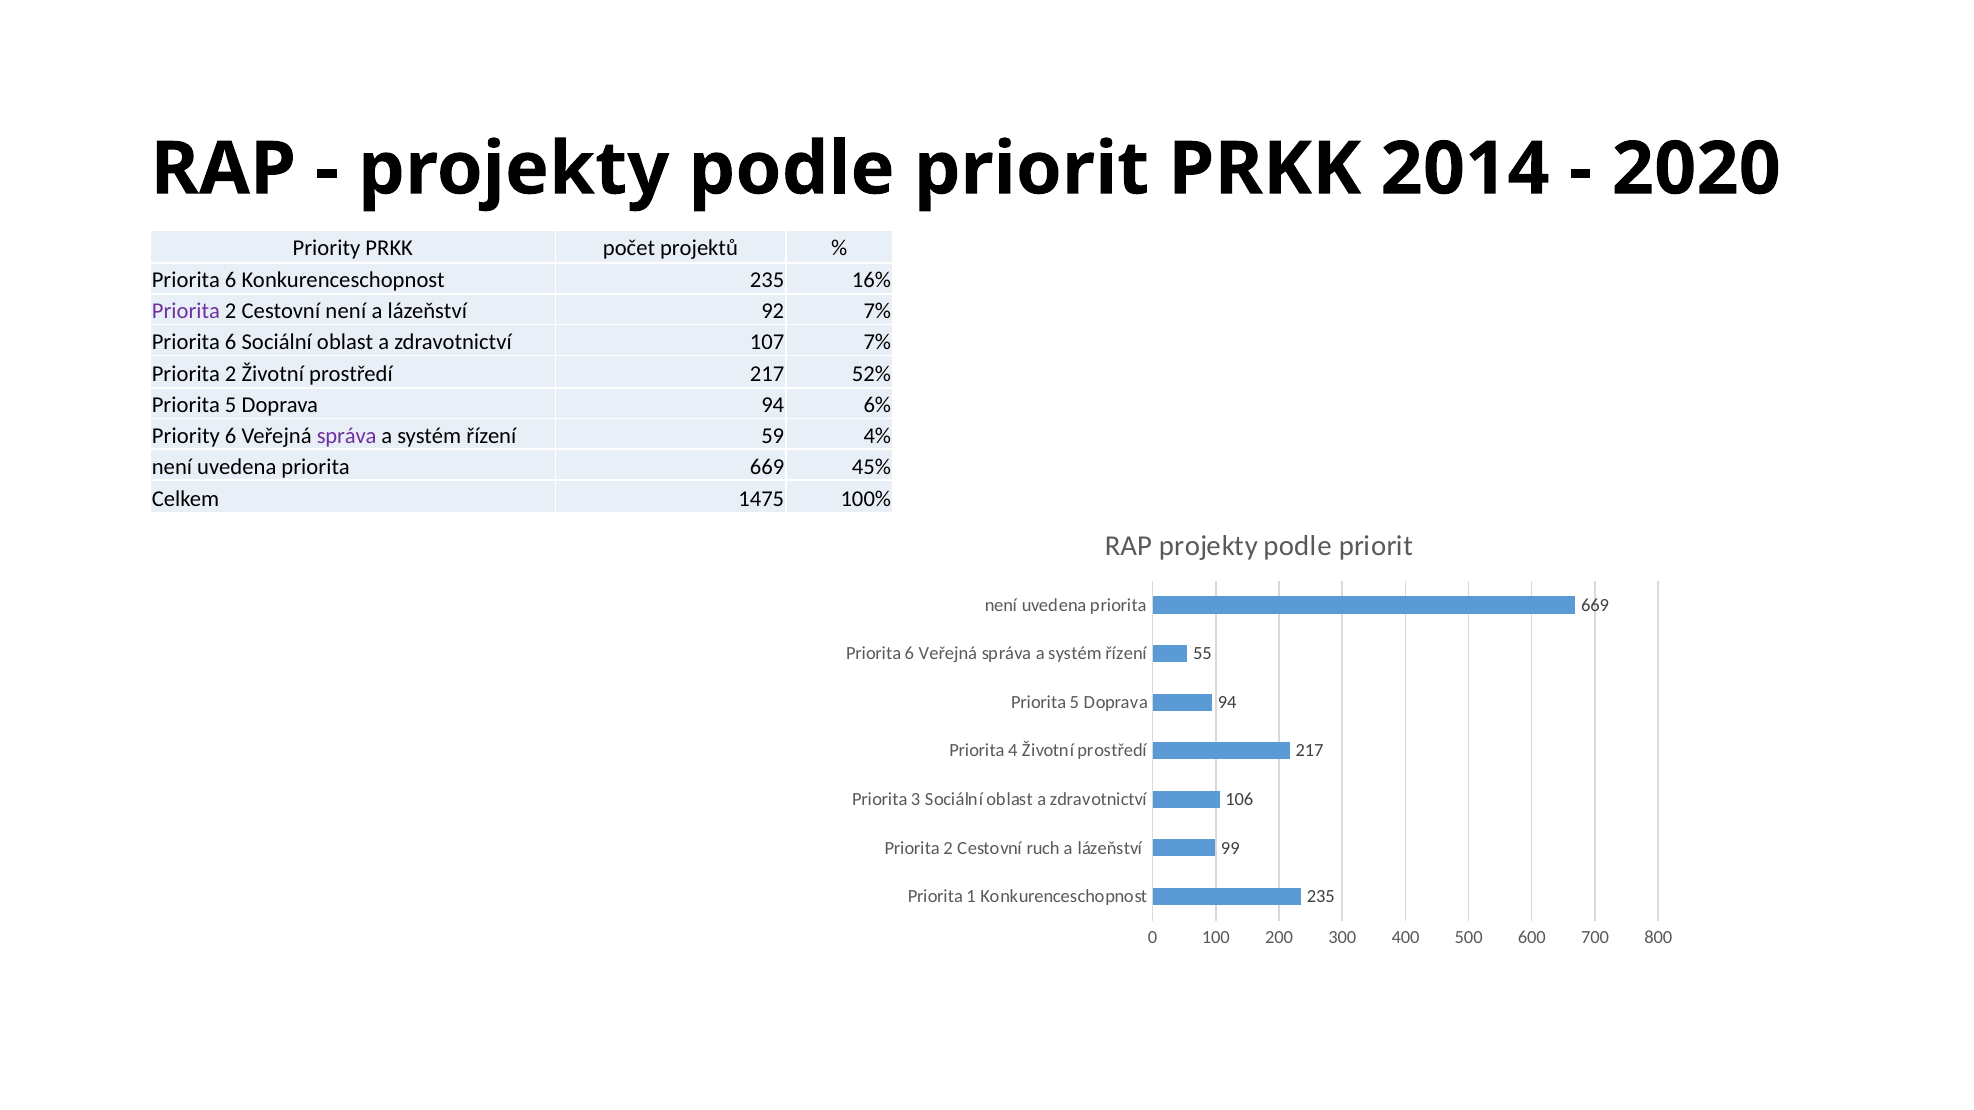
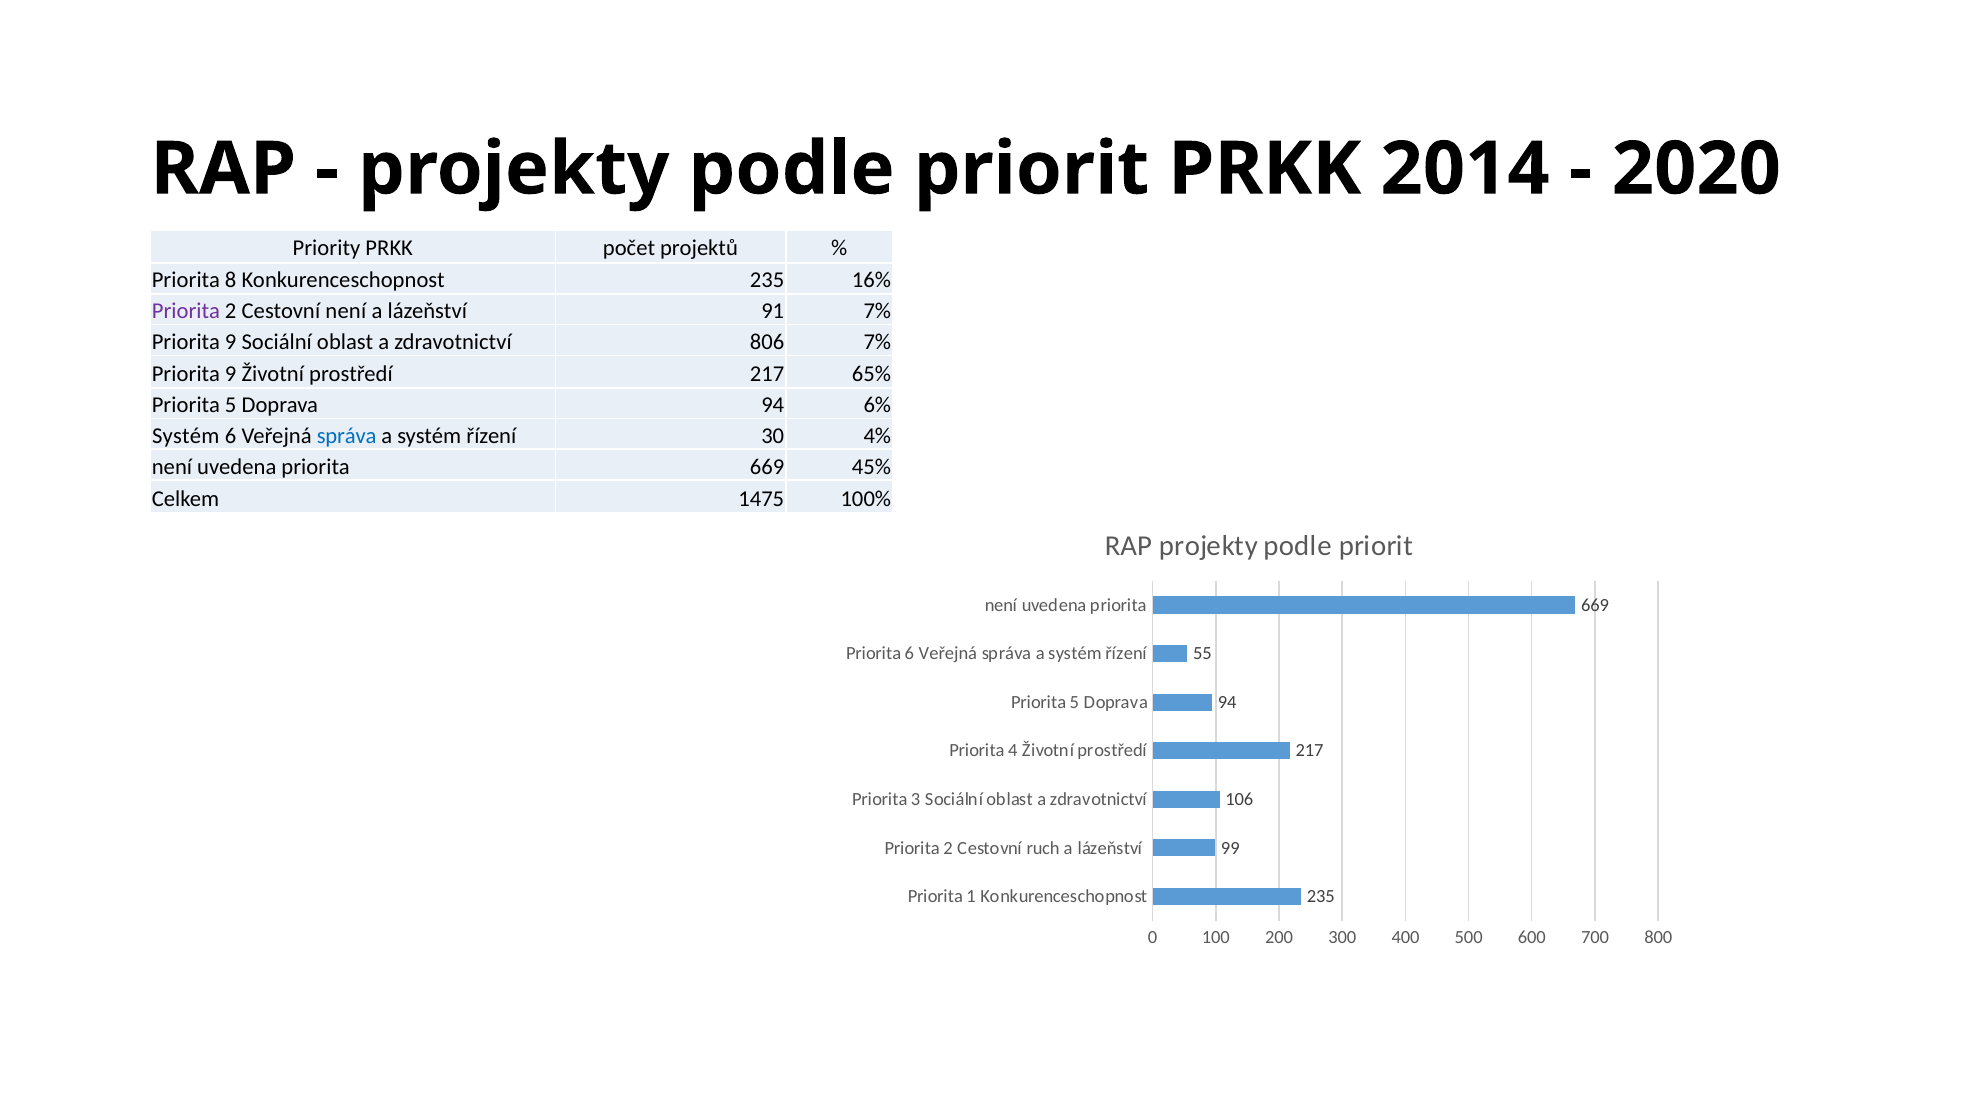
6 at (231, 280): 6 -> 8
92: 92 -> 91
6 at (231, 342): 6 -> 9
107: 107 -> 806
2 at (231, 374): 2 -> 9
52%: 52% -> 65%
Priority at (186, 436): Priority -> Systém
správa at (347, 436) colour: purple -> blue
59: 59 -> 30
